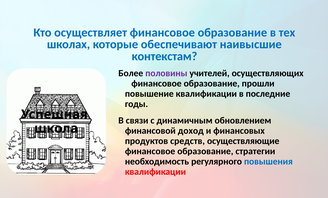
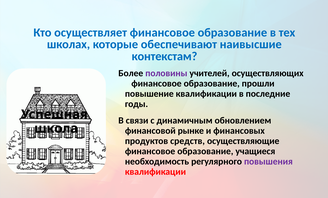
доход: доход -> рынке
стратегии: стратегии -> учащиеся
повышения colour: blue -> purple
